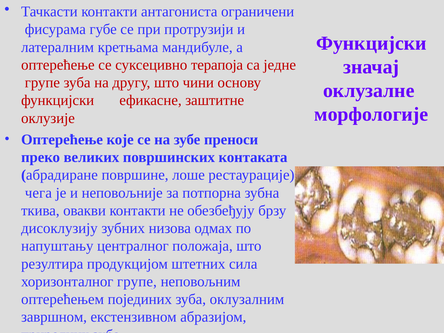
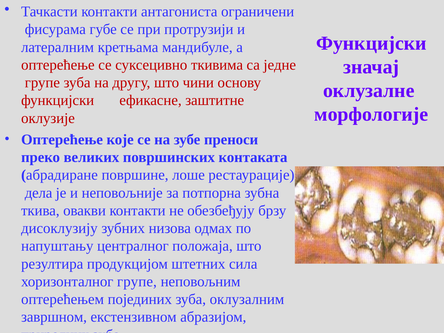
терапоја: терапоја -> ткивима
чега: чега -> дела
